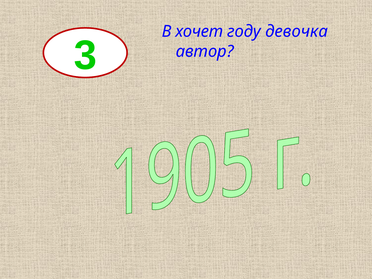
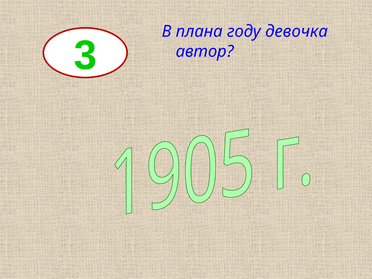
хочет: хочет -> плана
